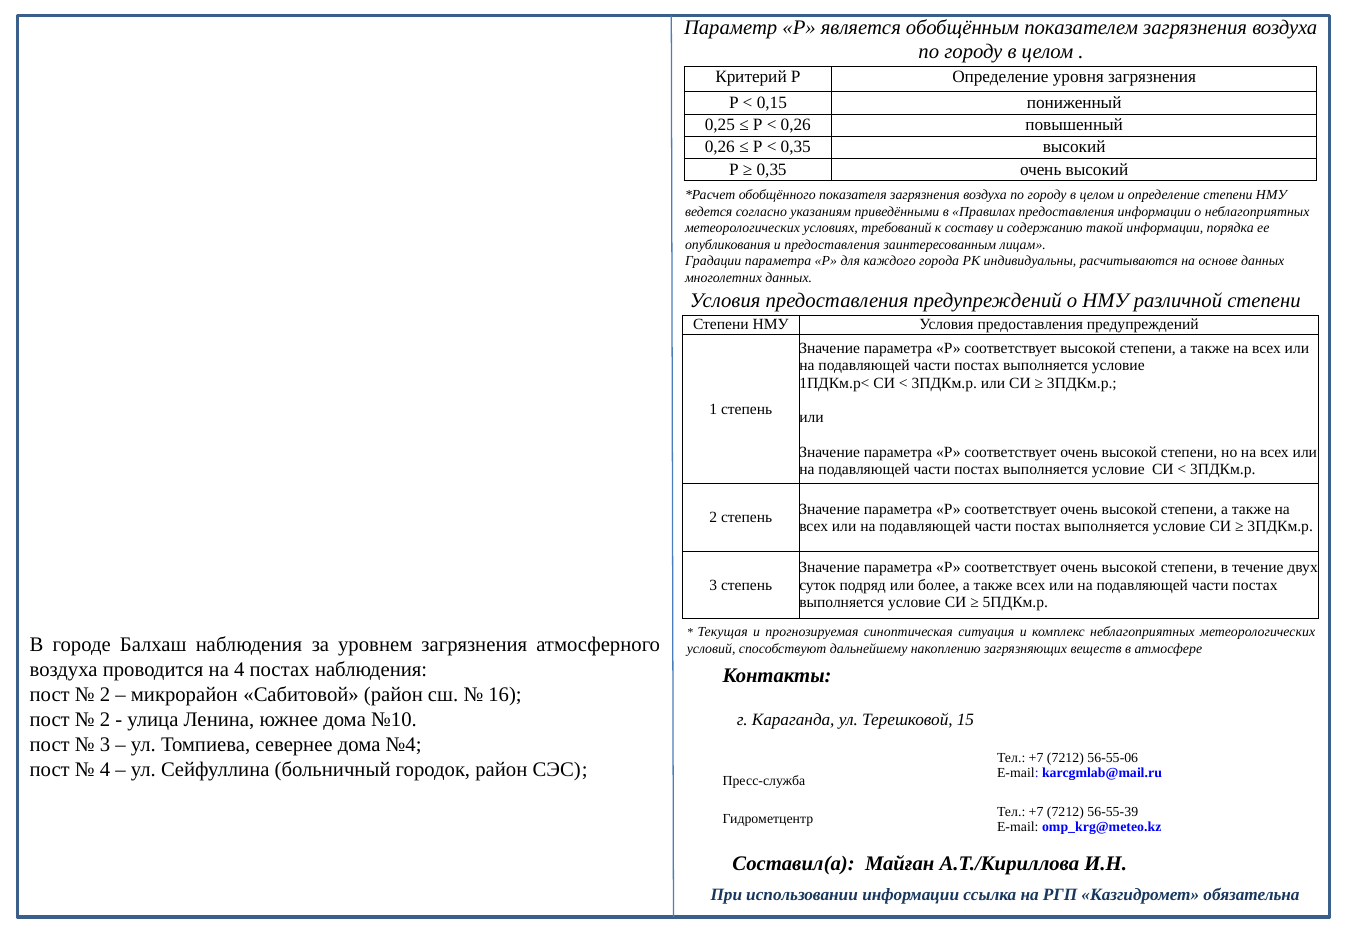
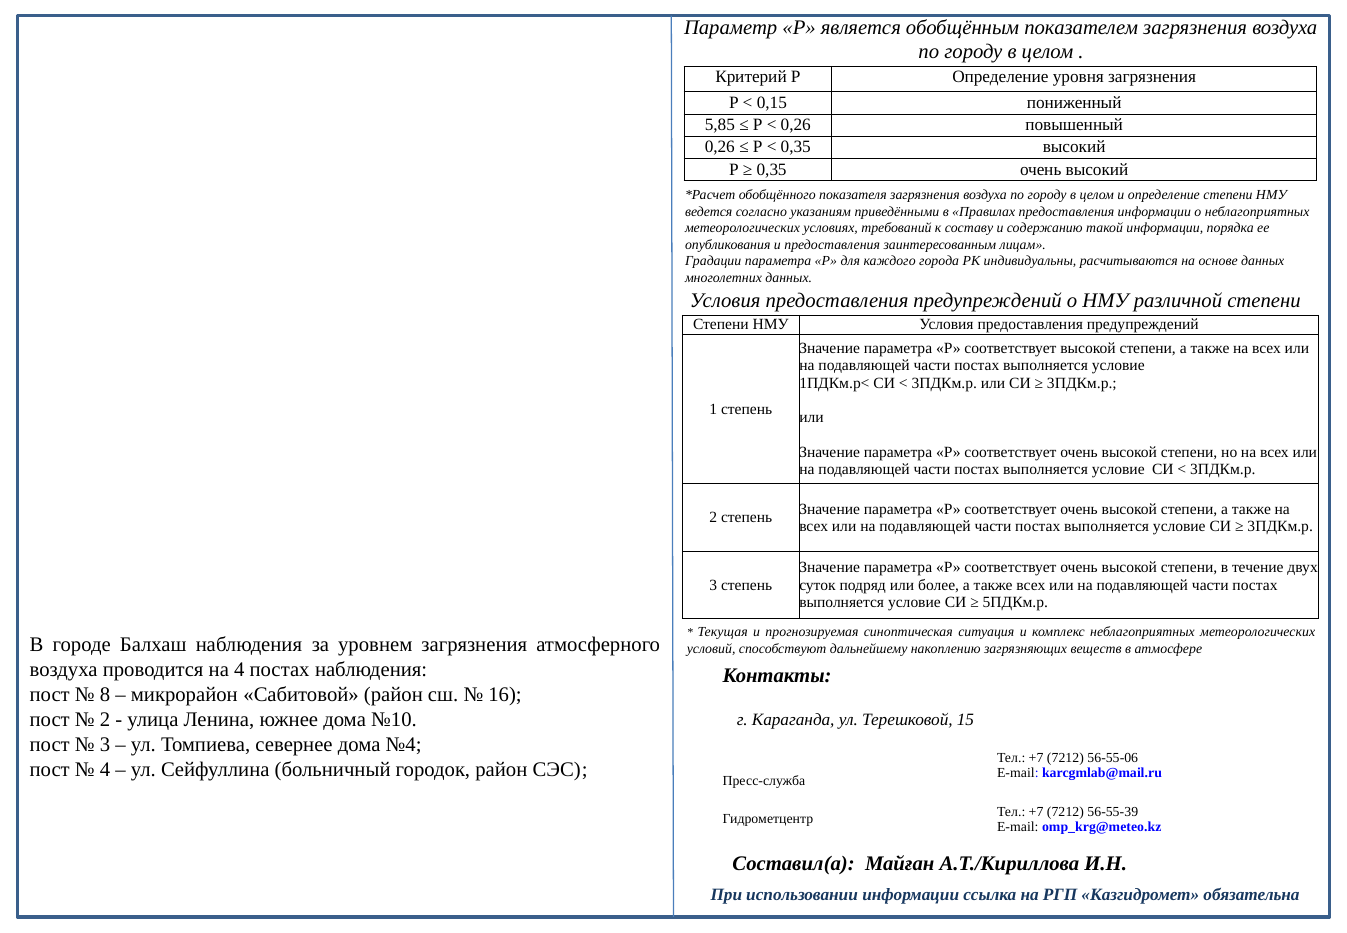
0,25: 0,25 -> 5,85
2 at (105, 695): 2 -> 8
